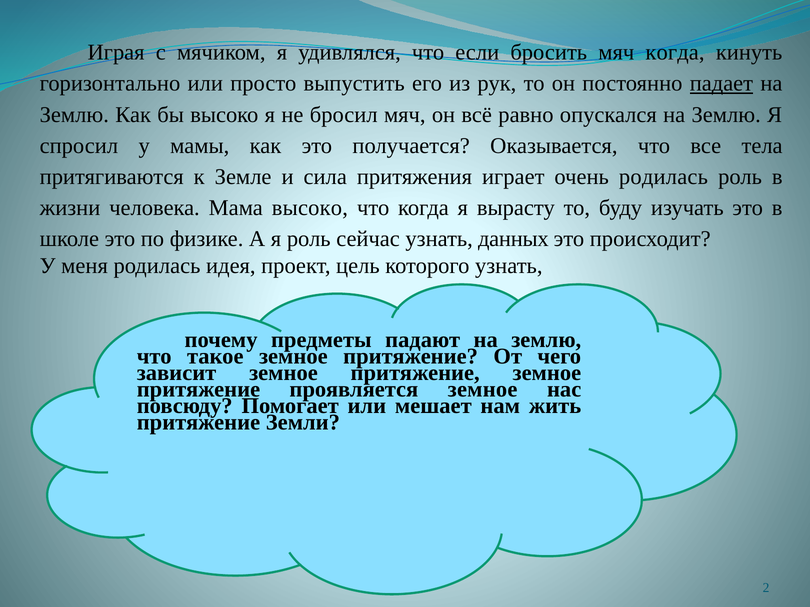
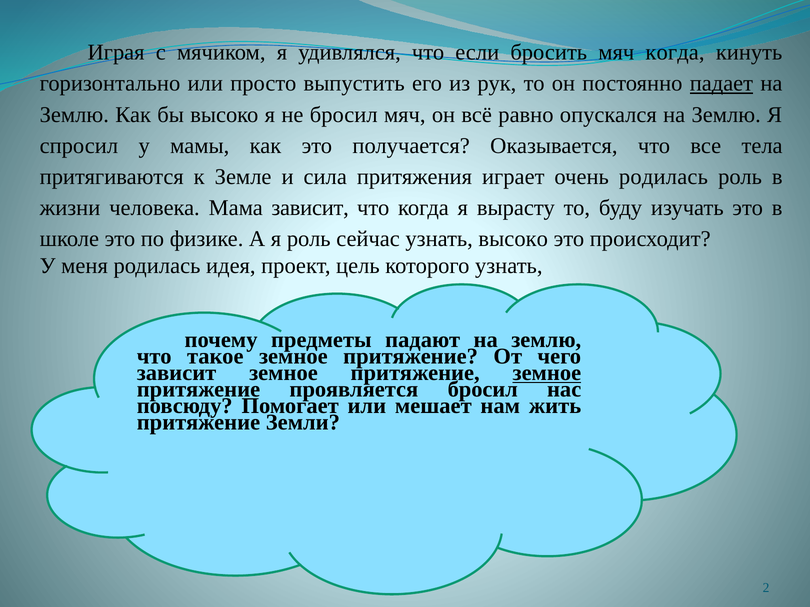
Мама высоко: высоко -> зависит
узнать данных: данных -> высоко
земное at (547, 373) underline: none -> present
проявляется земное: земное -> бросил
